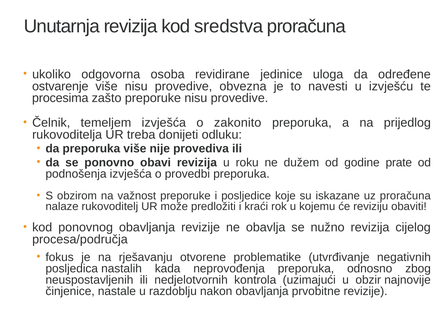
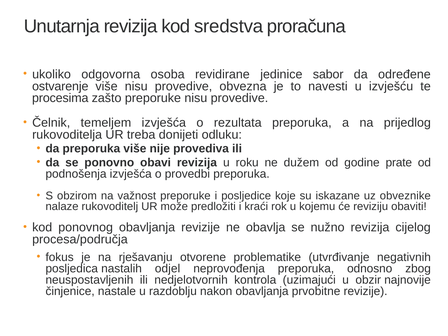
uloga: uloga -> sabor
zakonito: zakonito -> rezultata
uz proračuna: proračuna -> obveznike
kada: kada -> odjel
